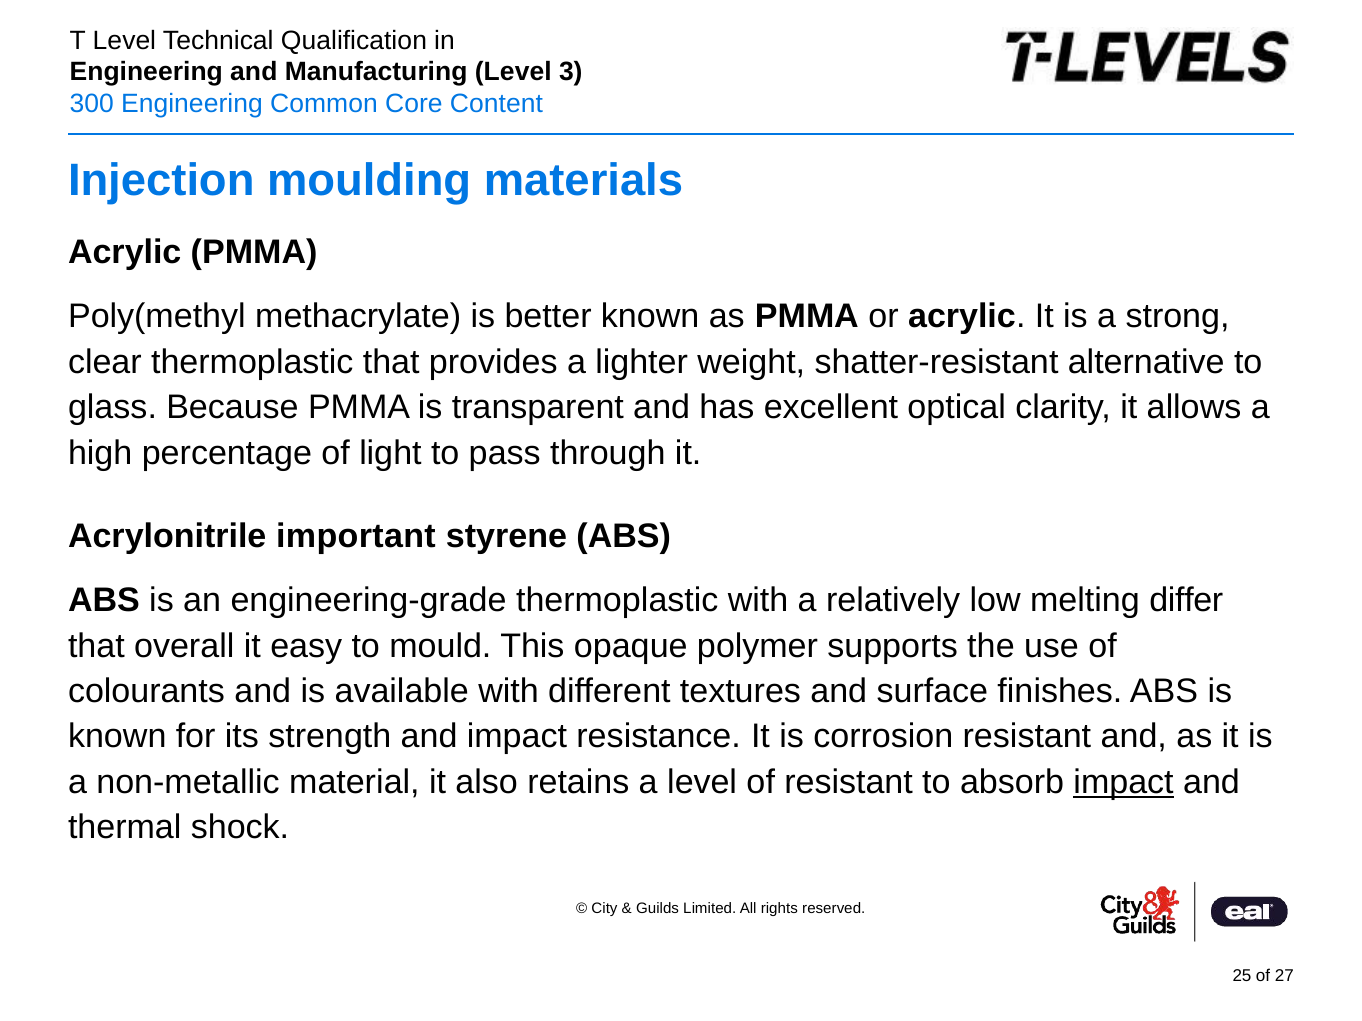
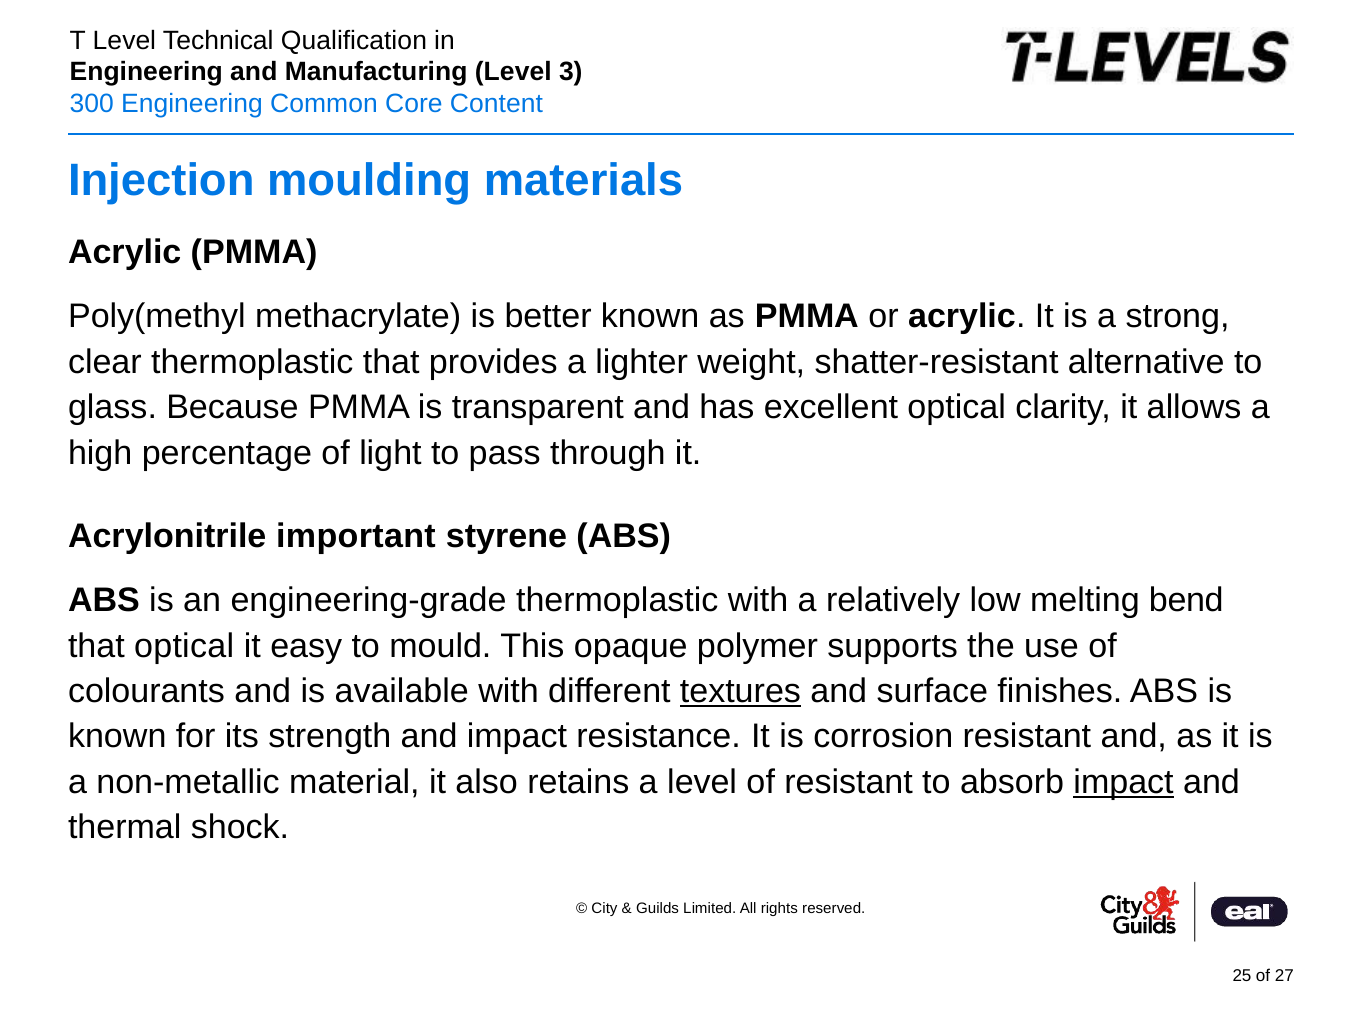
differ: differ -> bend
that overall: overall -> optical
textures underline: none -> present
